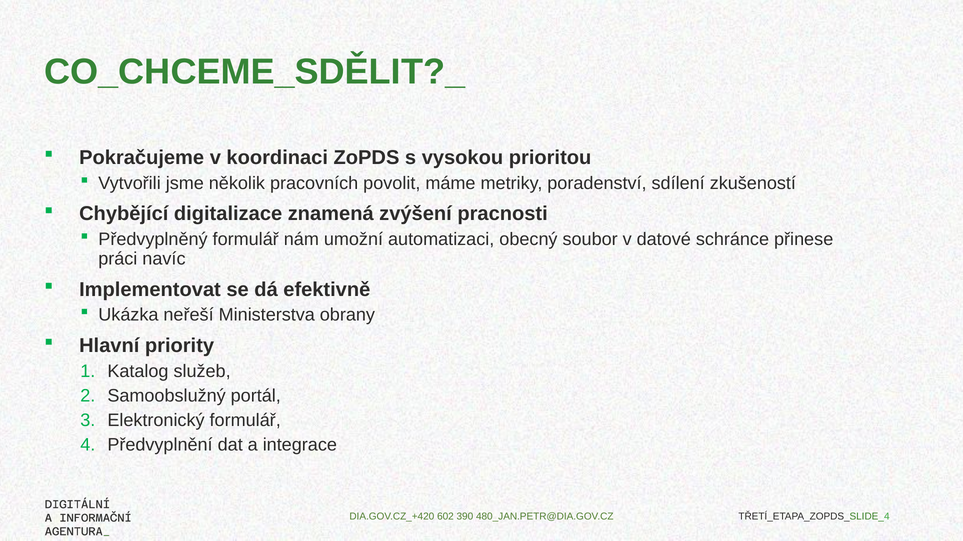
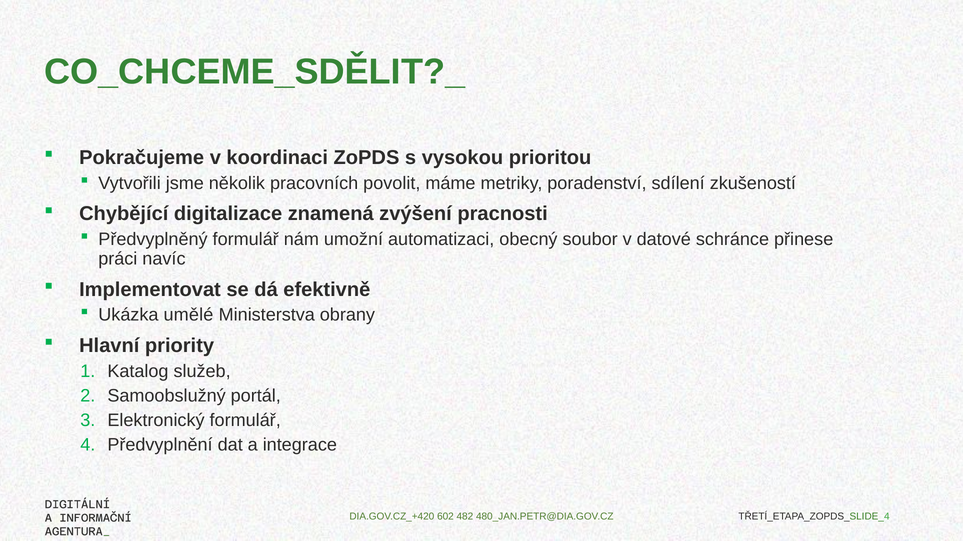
neřeší: neřeší -> umělé
390: 390 -> 482
